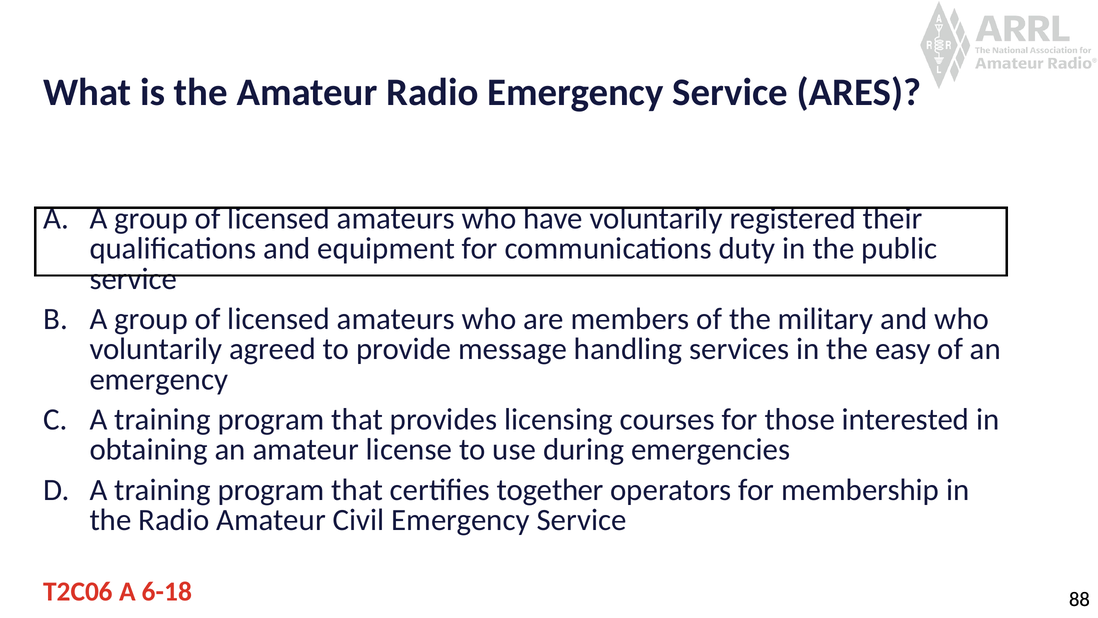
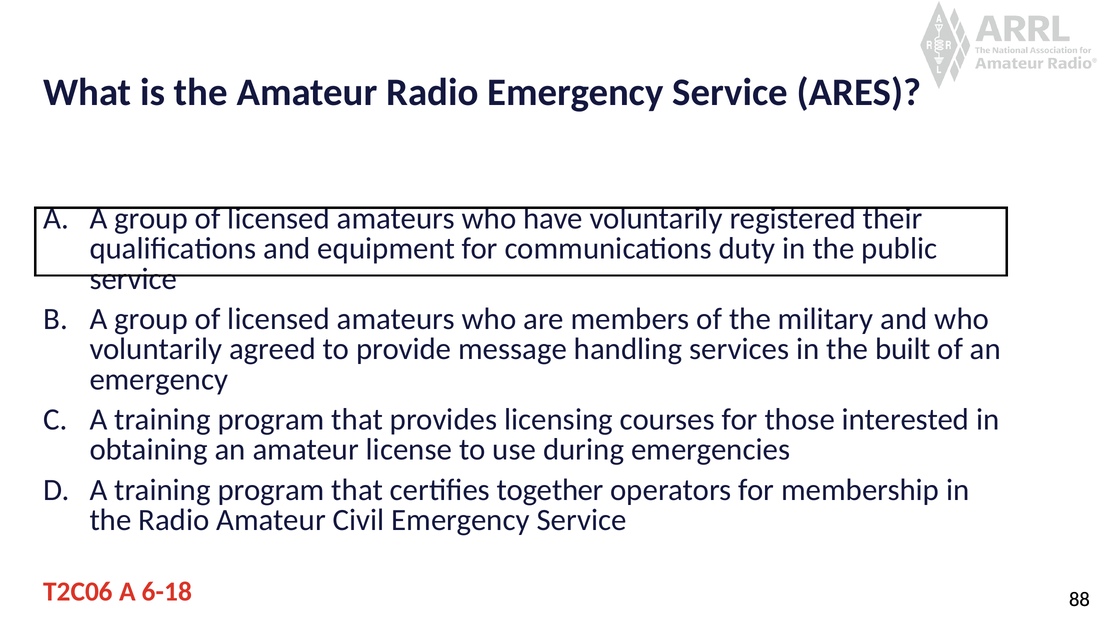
easy: easy -> built
